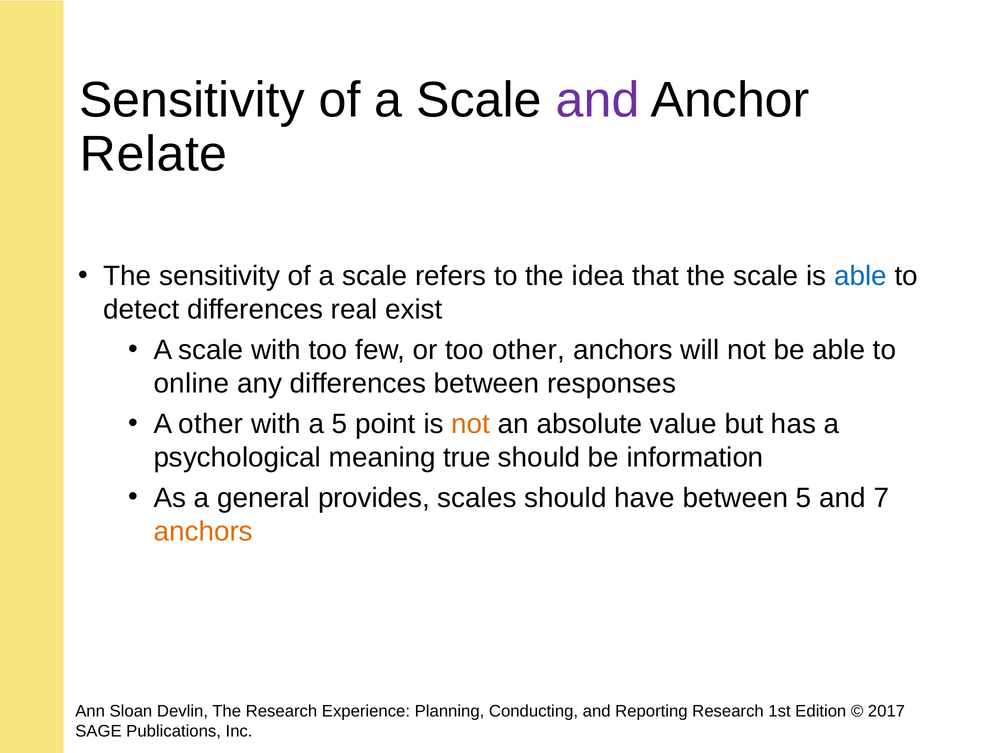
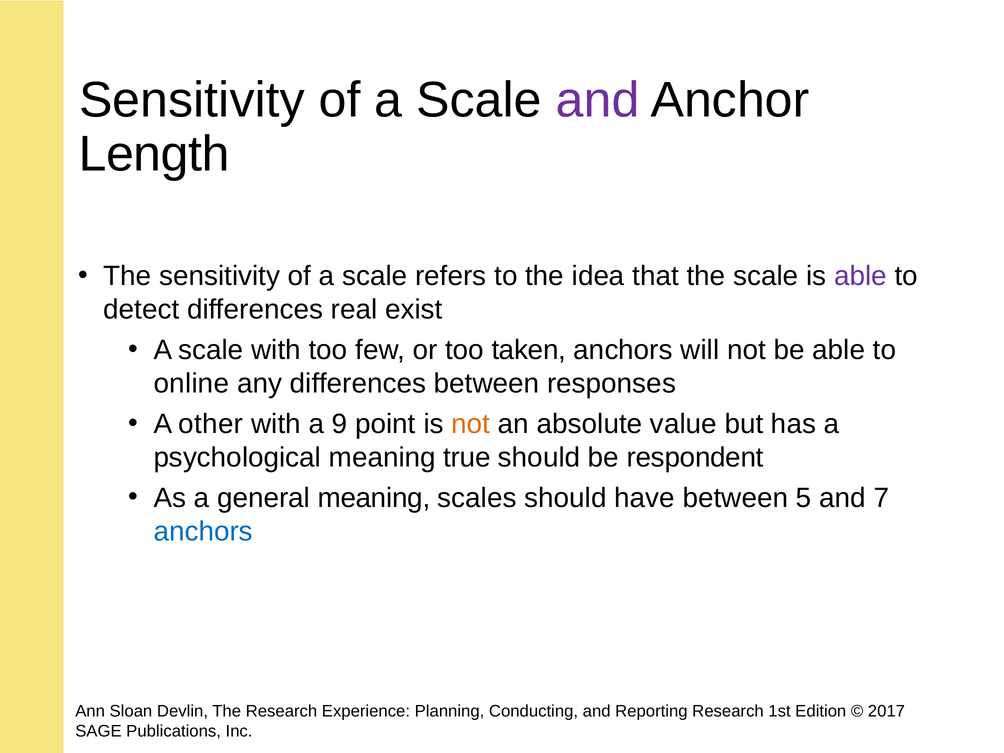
Relate: Relate -> Length
able at (860, 276) colour: blue -> purple
too other: other -> taken
a 5: 5 -> 9
information: information -> respondent
general provides: provides -> meaning
anchors at (203, 531) colour: orange -> blue
